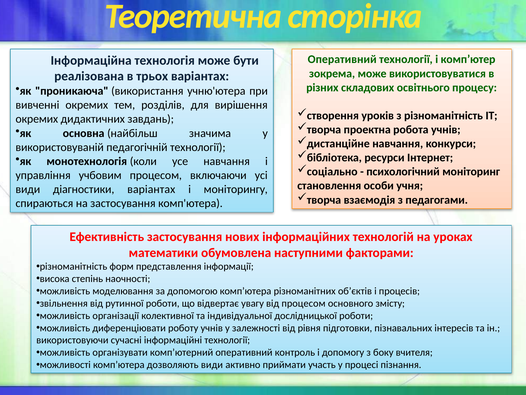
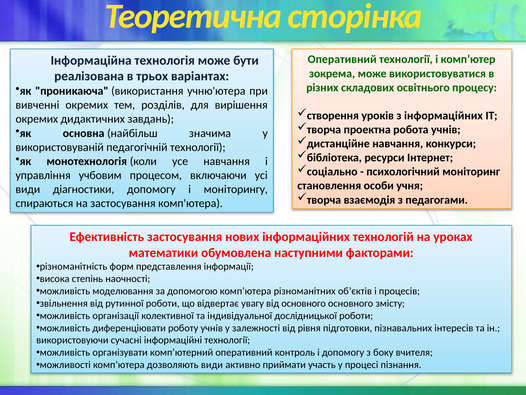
з різноманітність: різноманітність -> інформаційних
діагностики варіантах: варіантах -> допомогу
від процесом: процесом -> основного
